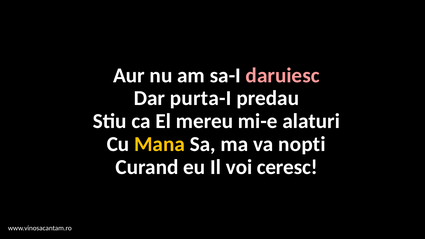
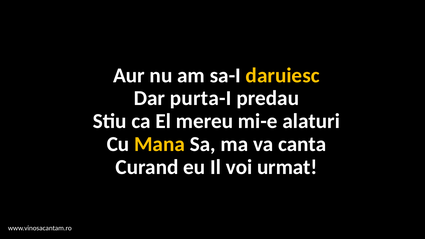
daruiesc colour: pink -> yellow
nopti: nopti -> canta
ceresc: ceresc -> urmat
